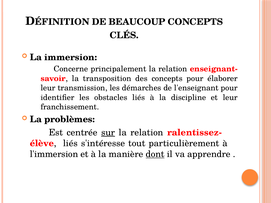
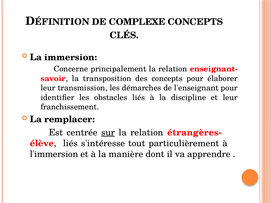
BEAUCOUP: BEAUCOUP -> COMPLEXE
problèmes: problèmes -> remplacer
ralentissez-: ralentissez- -> étrangères-
dont underline: present -> none
